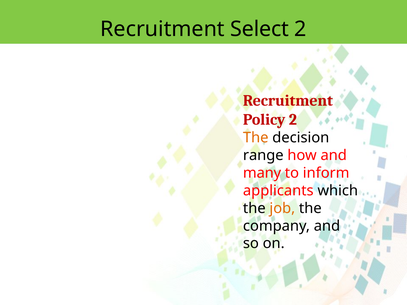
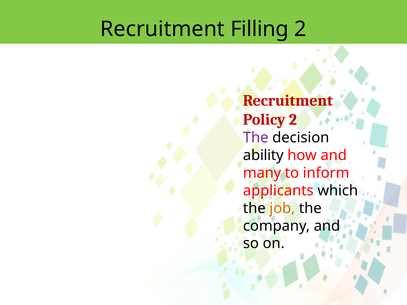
Select: Select -> Filling
The at (256, 138) colour: orange -> purple
range: range -> ability
